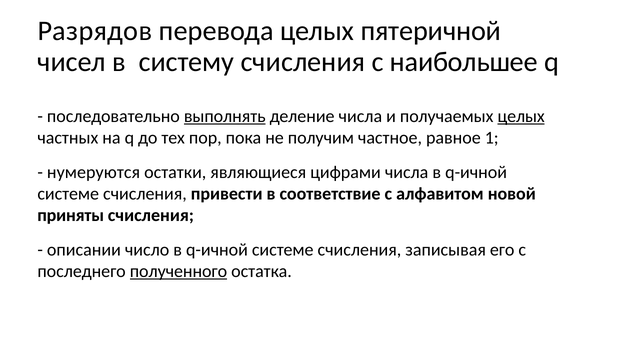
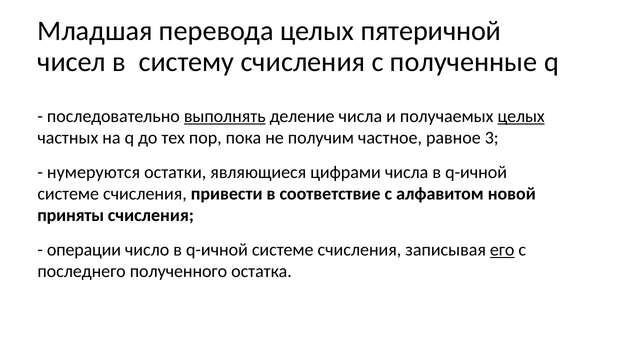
Разрядов: Разрядов -> Младшая
наибольшее: наибольшее -> полученные
1: 1 -> 3
описании: описании -> операции
его underline: none -> present
полученного underline: present -> none
